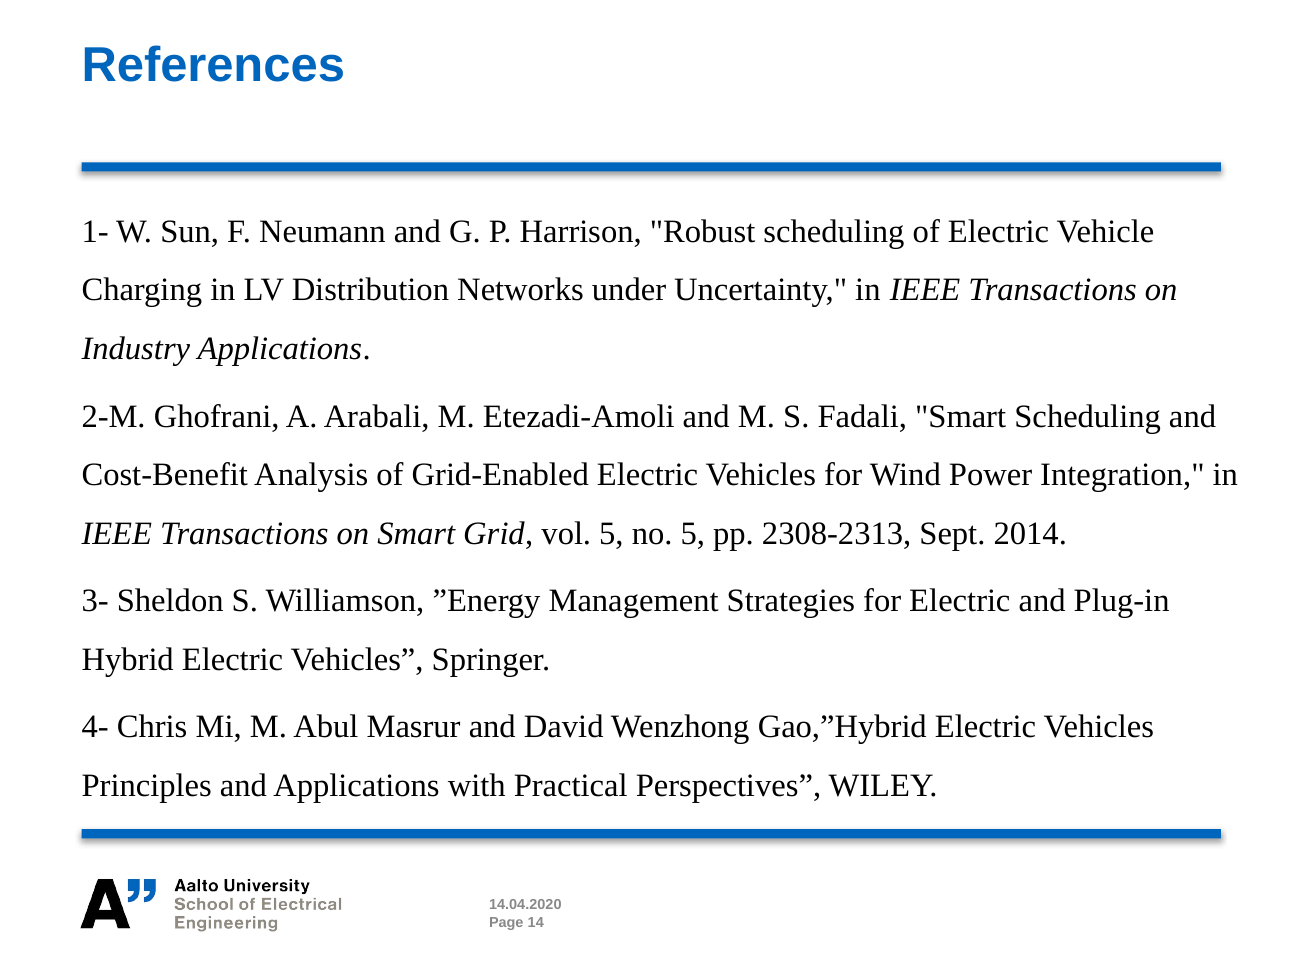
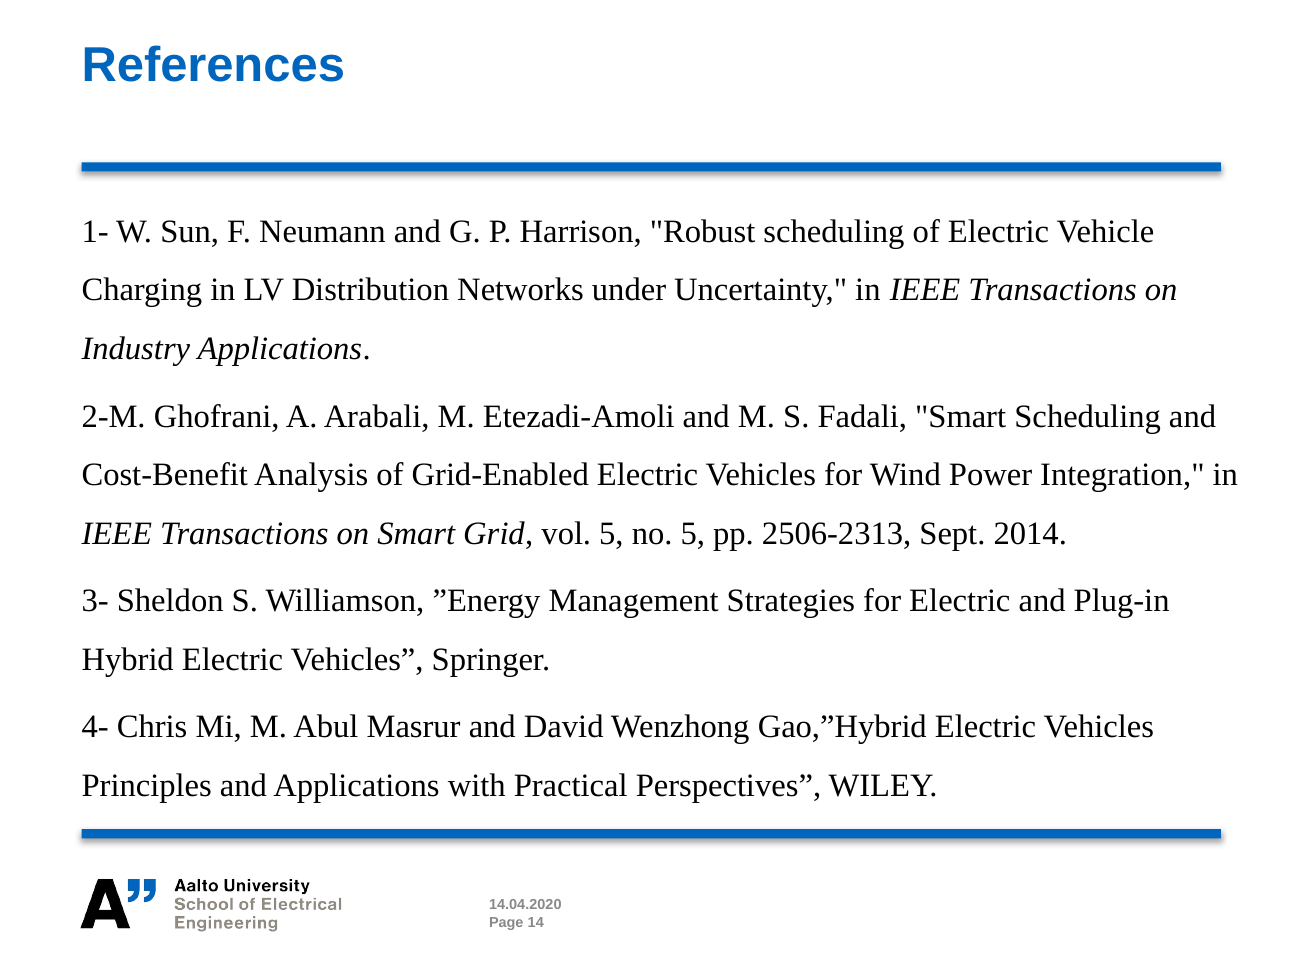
2308-2313: 2308-2313 -> 2506-2313
